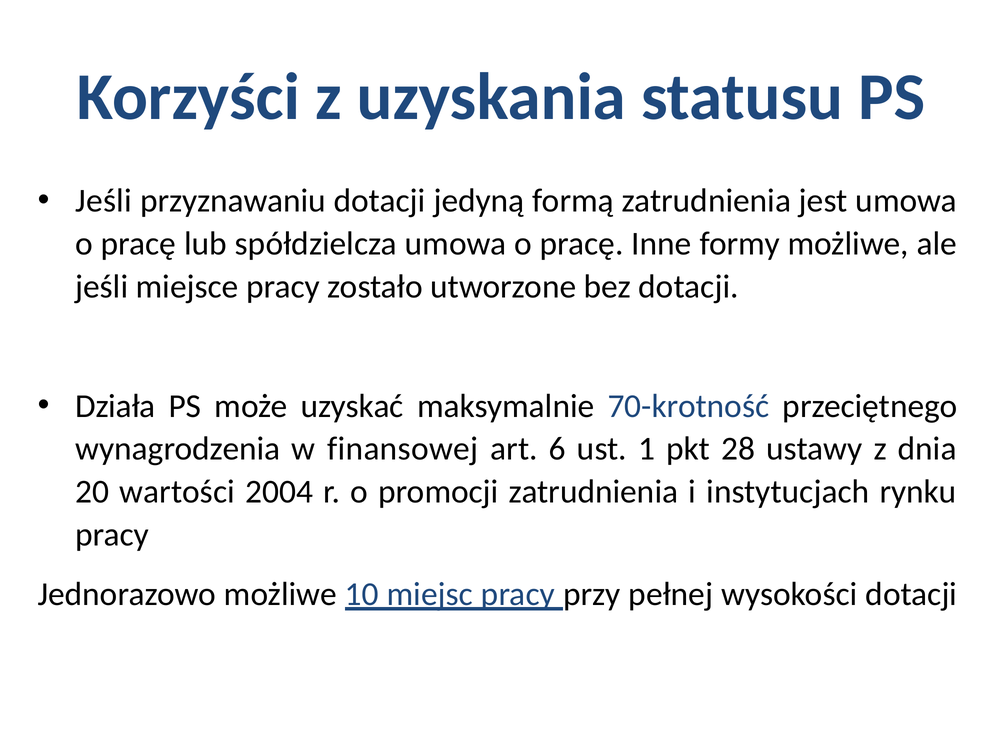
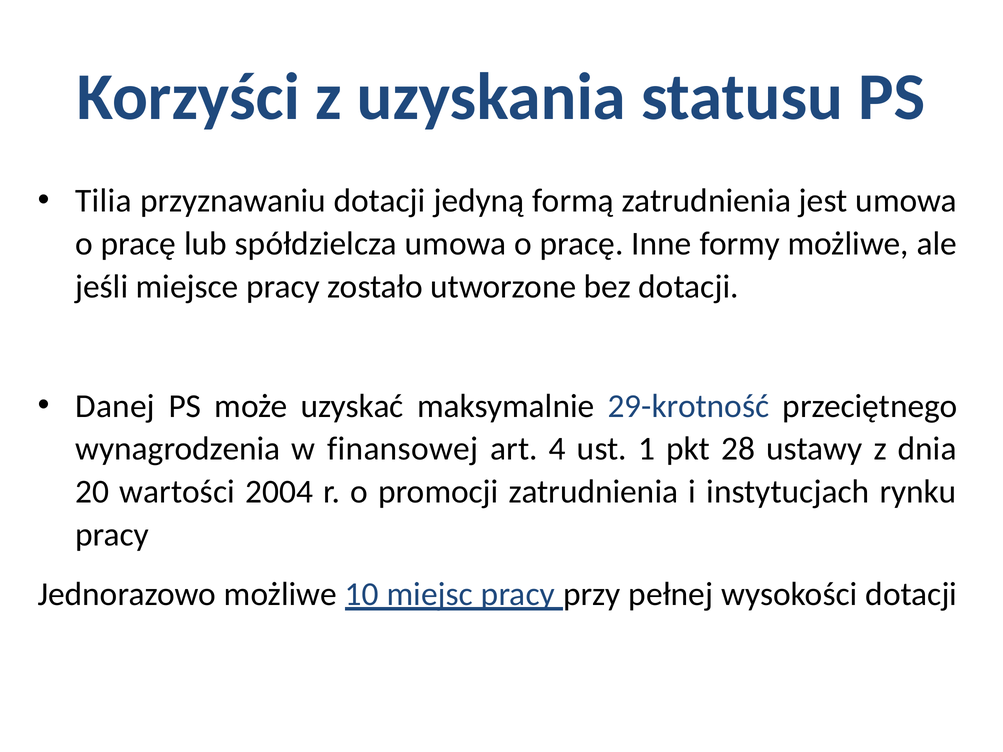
Jeśli at (104, 201): Jeśli -> Tilia
Działa: Działa -> Danej
70-krotność: 70-krotność -> 29-krotność
6: 6 -> 4
